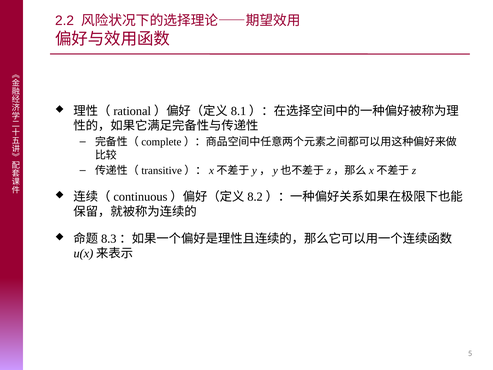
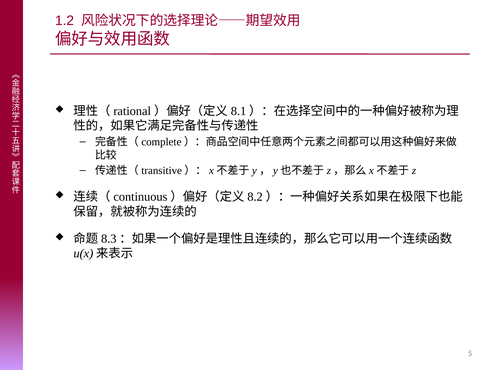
2.2: 2.2 -> 1.2
